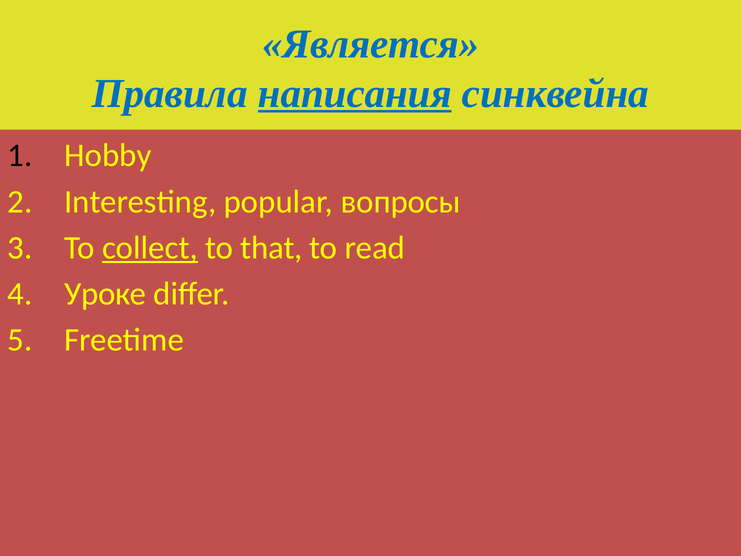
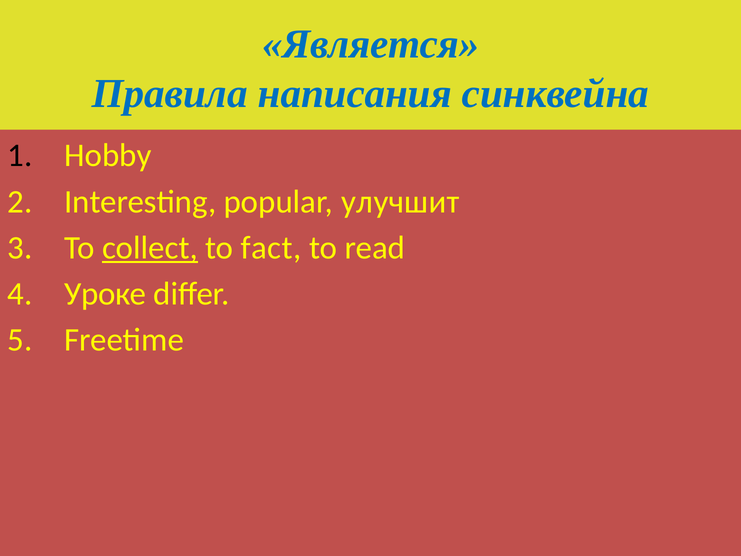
написания underline: present -> none
вопросы: вопросы -> улучшит
that: that -> fact
